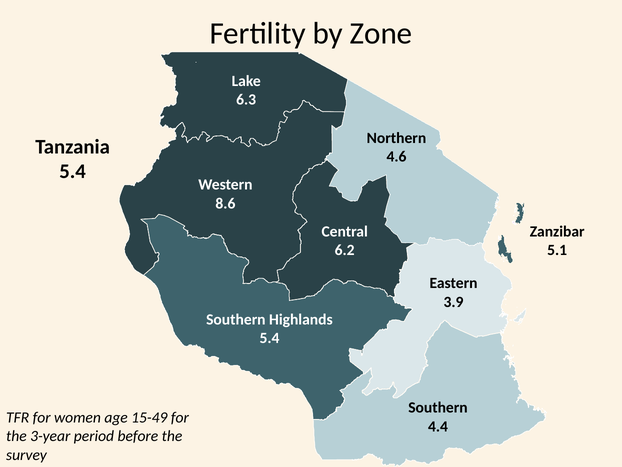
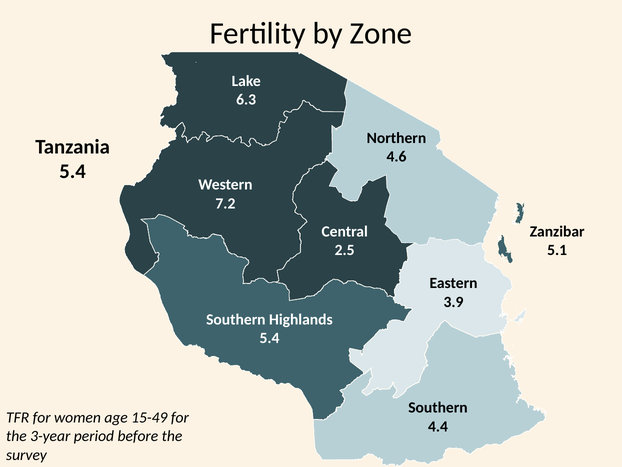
8.6: 8.6 -> 7.2
6.2: 6.2 -> 2.5
